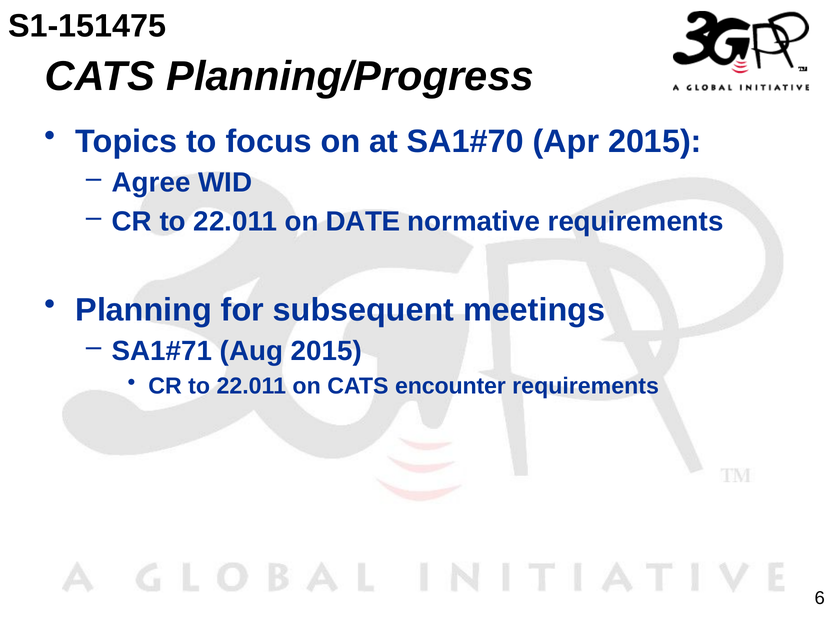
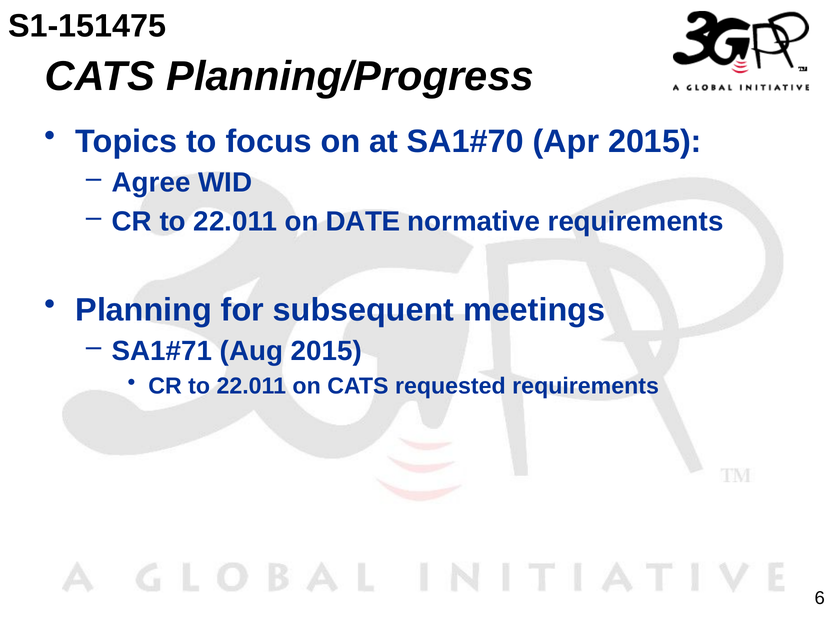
encounter: encounter -> requested
